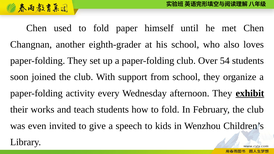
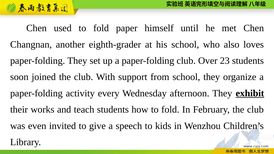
54: 54 -> 23
